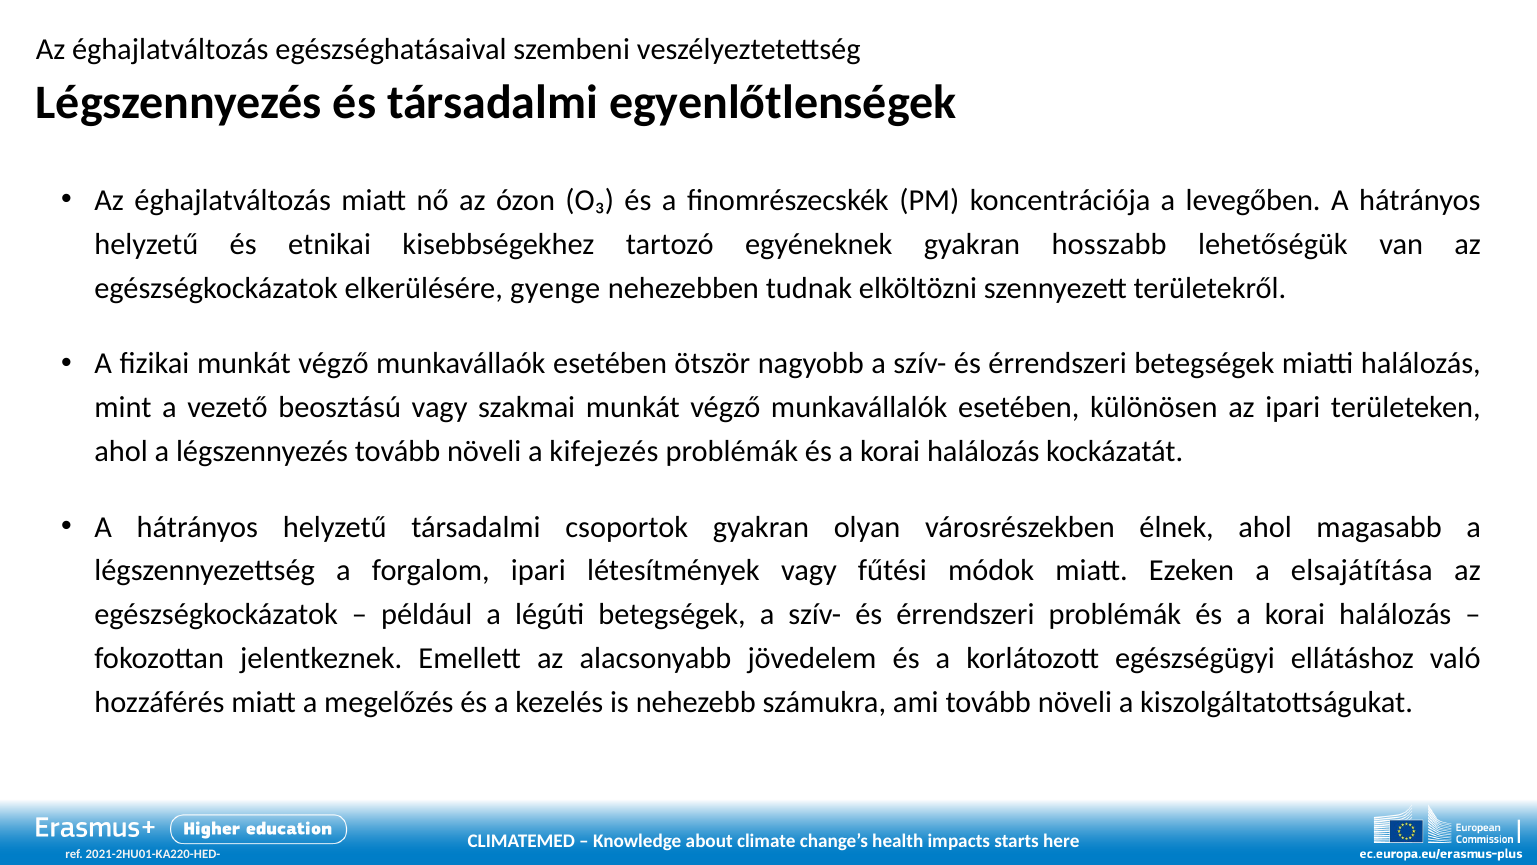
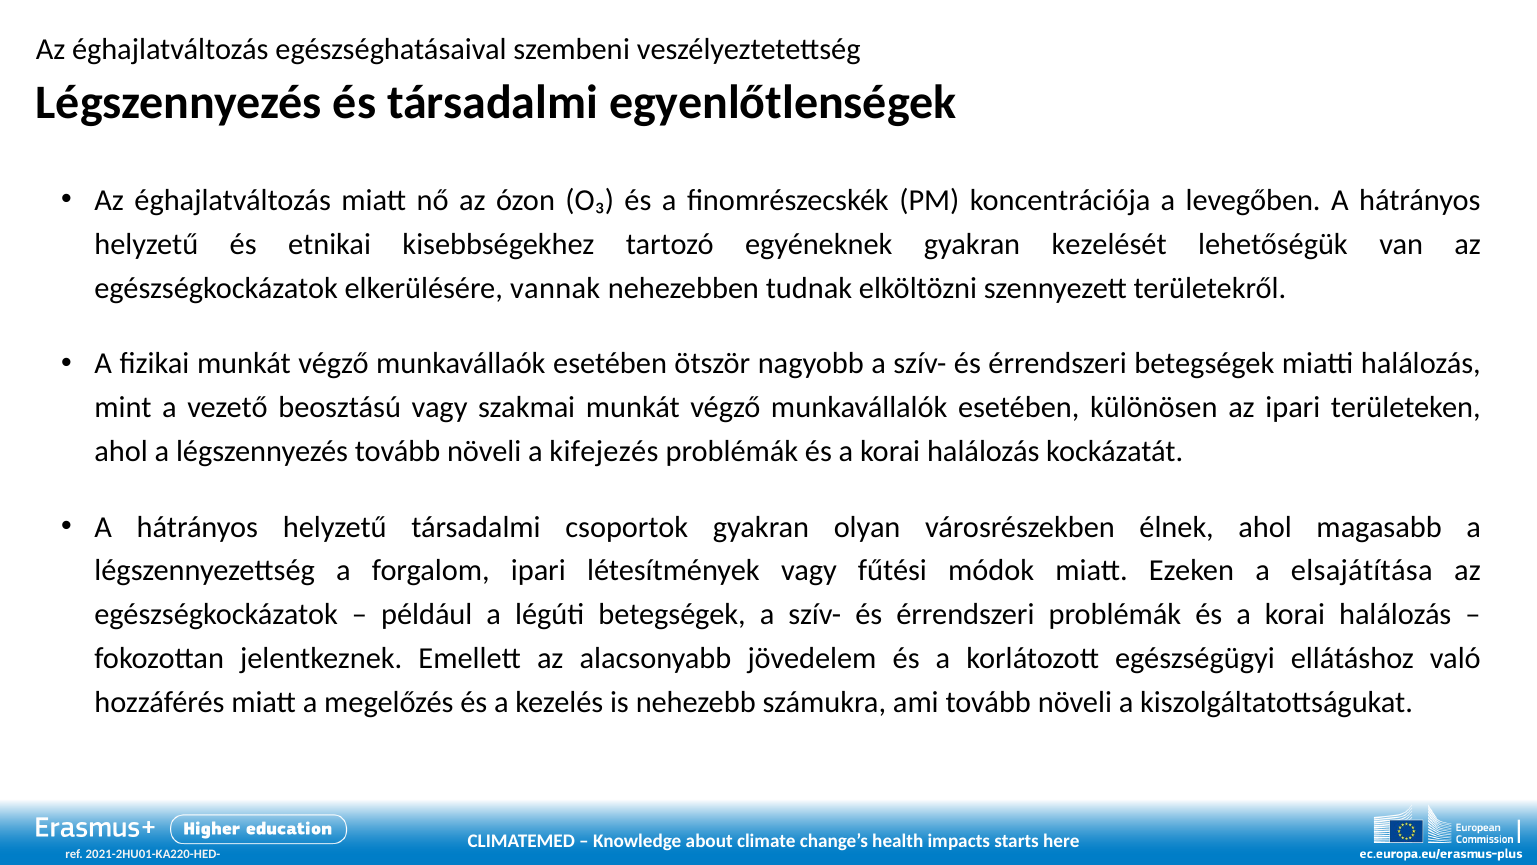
hosszabb: hosszabb -> kezelését
gyenge: gyenge -> vannak
